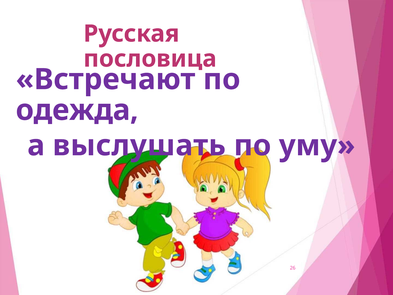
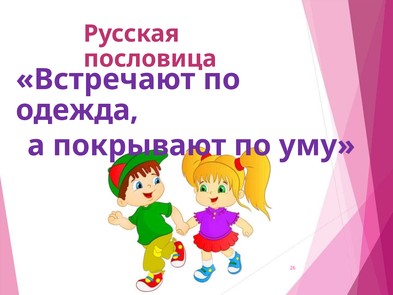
выслушать: выслушать -> покрывают
